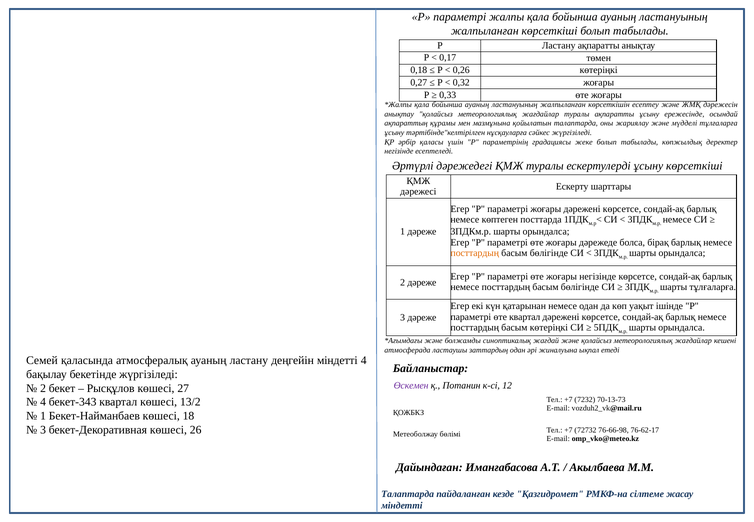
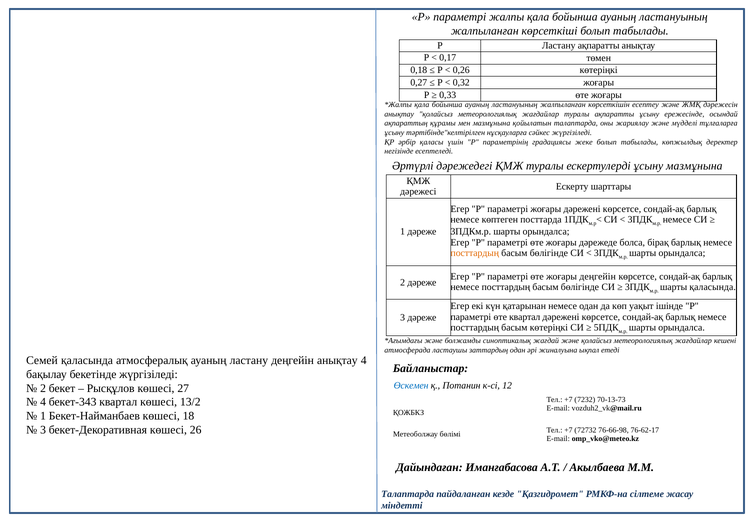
ұсыну көрсеткіші: көрсеткіші -> мазмұнына
жоғары негізінде: негізінде -> деңгейін
шарты тұлғаларға: тұлғаларға -> қаласында
деңгейін міндетті: міндетті -> анықтау
Өскемен colour: purple -> blue
